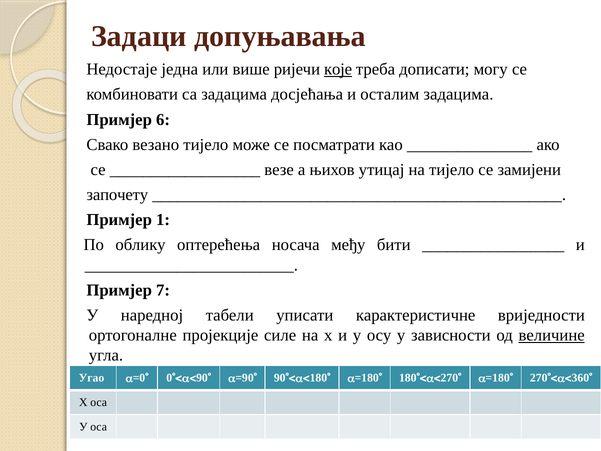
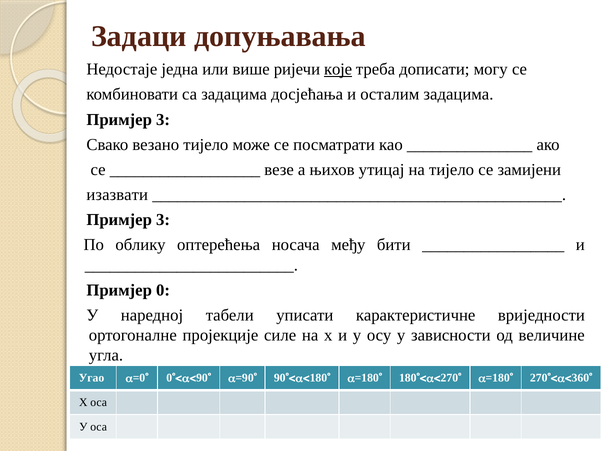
6 at (163, 119): 6 -> 3
започету: започету -> изазвати
1 at (163, 220): 1 -> 3
7: 7 -> 0
величине underline: present -> none
